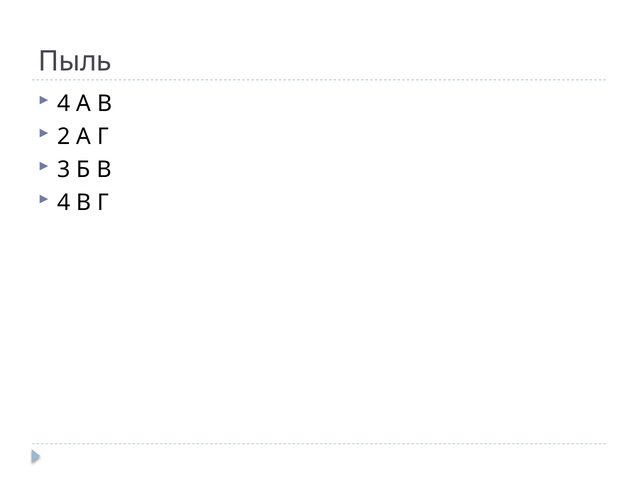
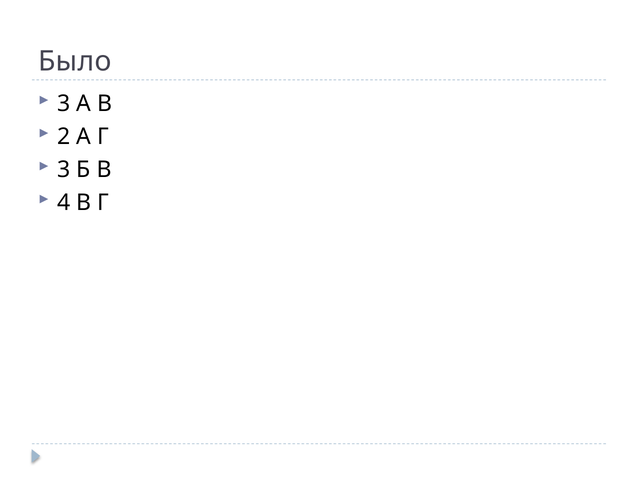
Пыль: Пыль -> Было
4 at (64, 104): 4 -> 3
